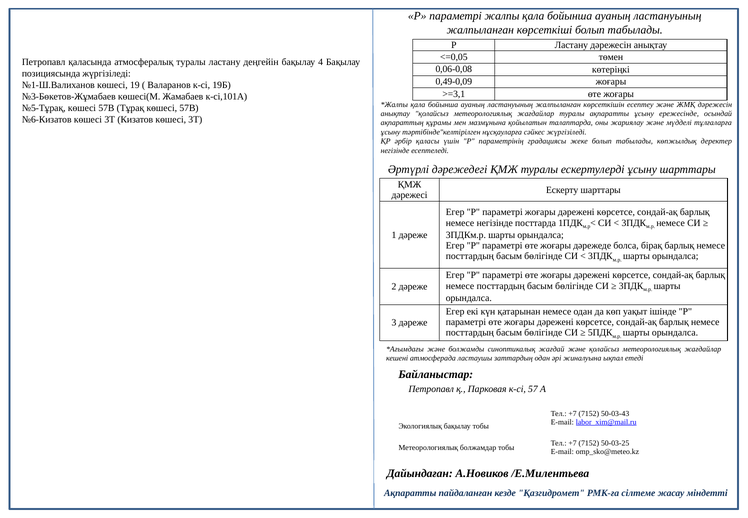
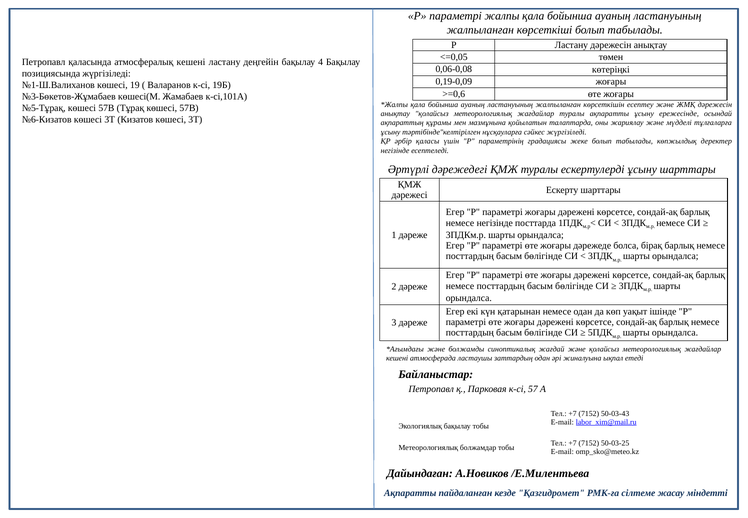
атмосфералық туралы: туралы -> кешені
0,49-0,09: 0,49-0,09 -> 0,19-0,09
>=3,1: >=3,1 -> >=0,6
